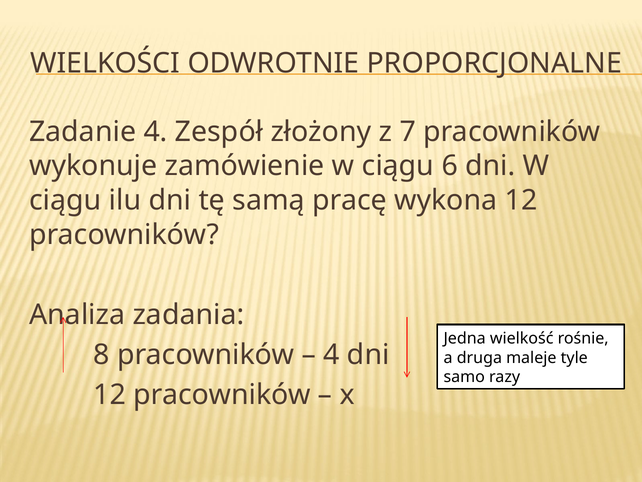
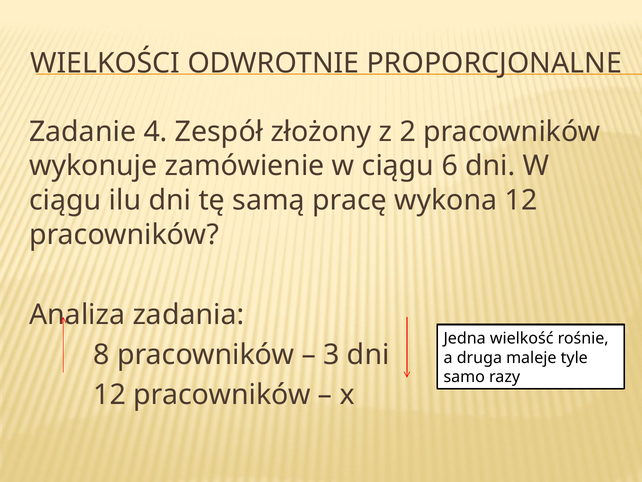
7: 7 -> 2
4 at (331, 354): 4 -> 3
